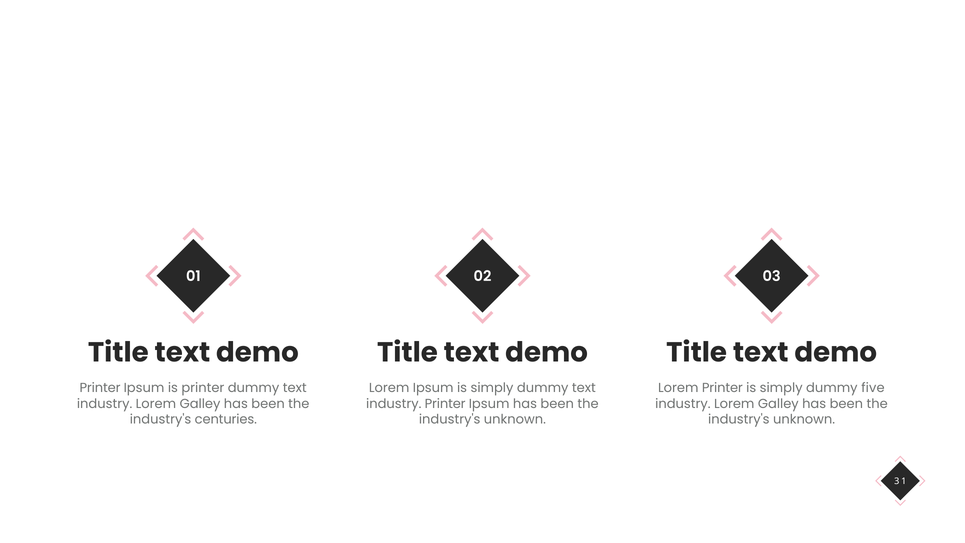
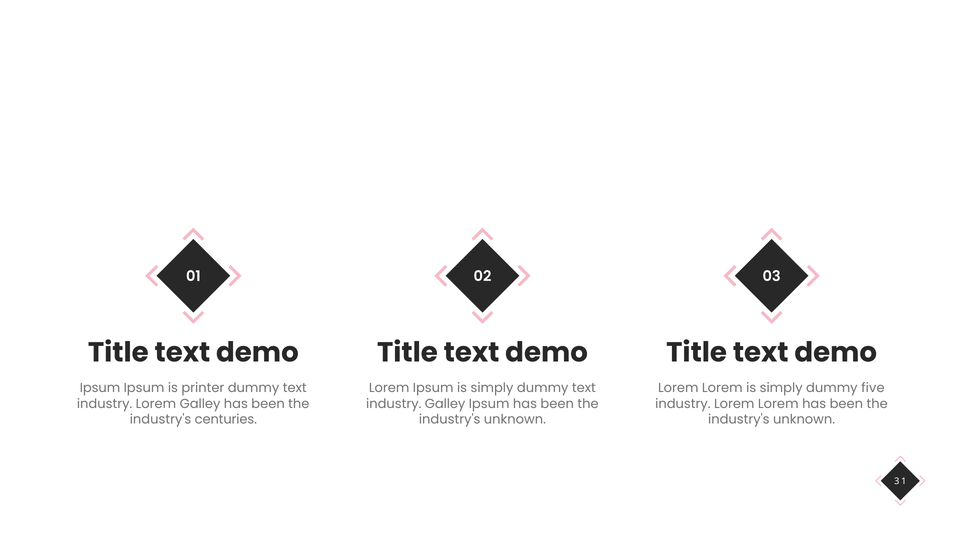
Printer at (100, 388): Printer -> Ipsum
Printer at (722, 388): Printer -> Lorem
industry Printer: Printer -> Galley
Galley at (778, 404): Galley -> Lorem
